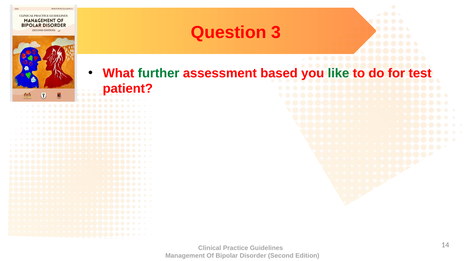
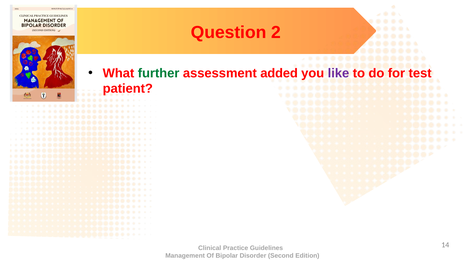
3: 3 -> 2
based: based -> added
like colour: green -> purple
